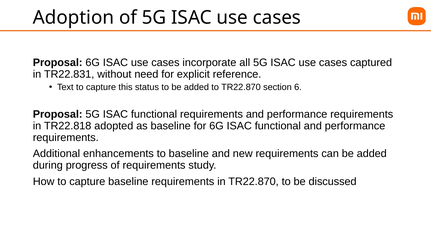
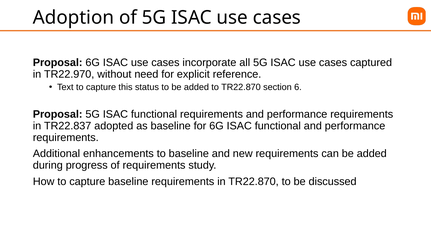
TR22.831: TR22.831 -> TR22.970
TR22.818: TR22.818 -> TR22.837
